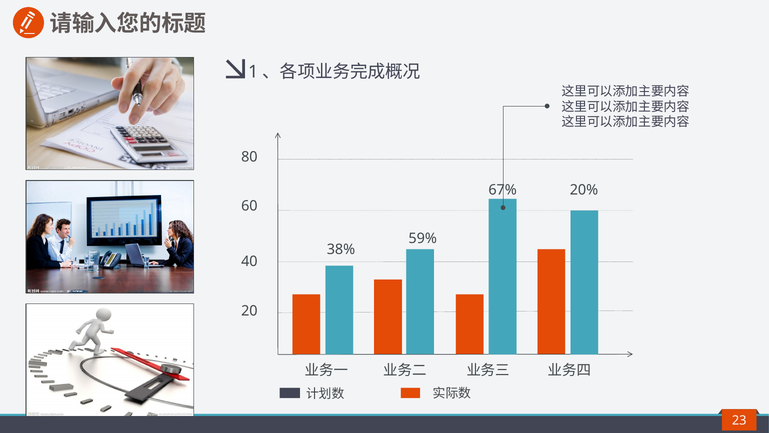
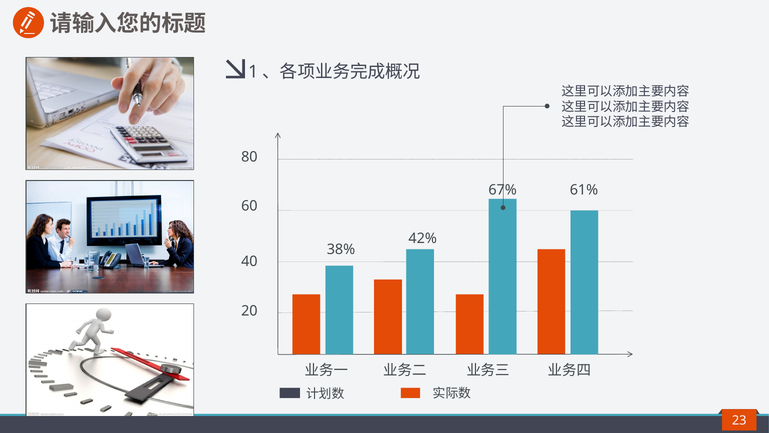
20%: 20% -> 61%
59%: 59% -> 42%
